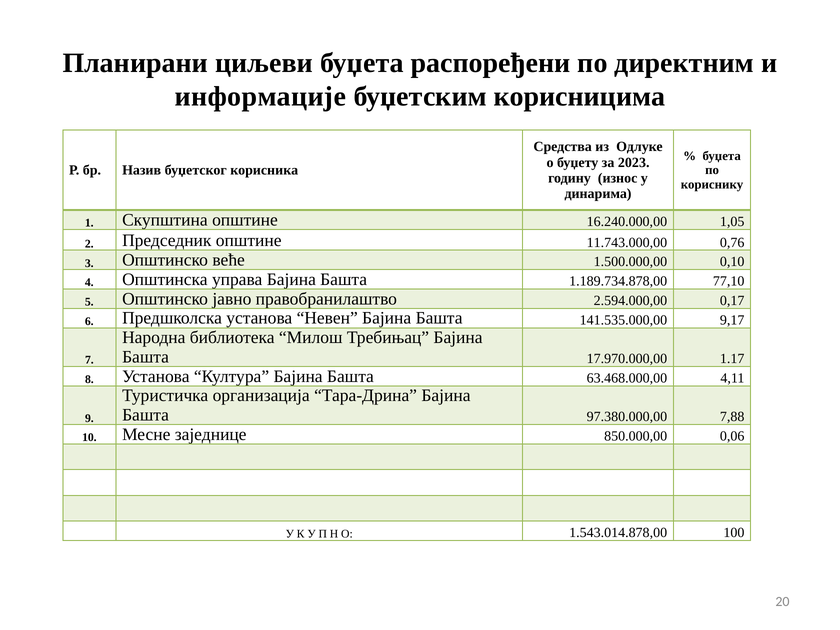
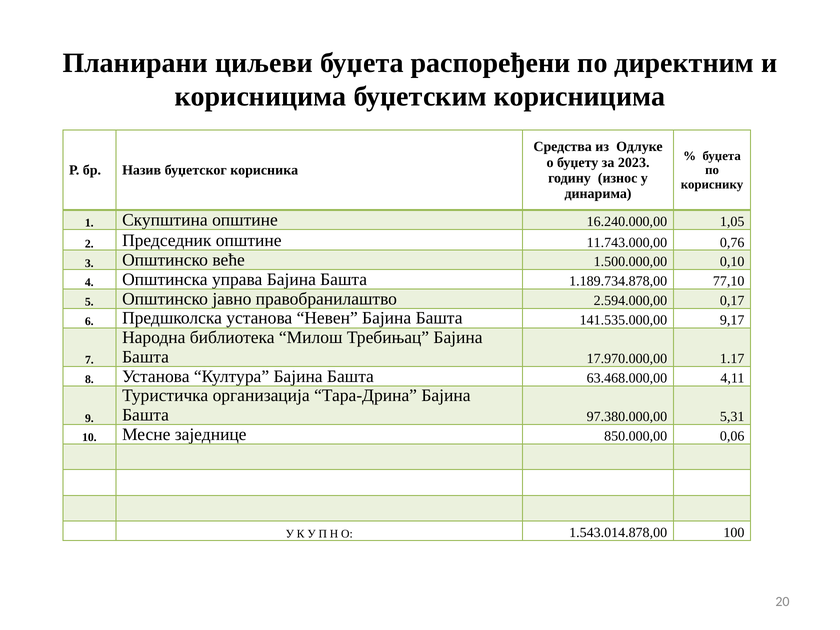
информације at (260, 96): информације -> корисницима
7,88: 7,88 -> 5,31
